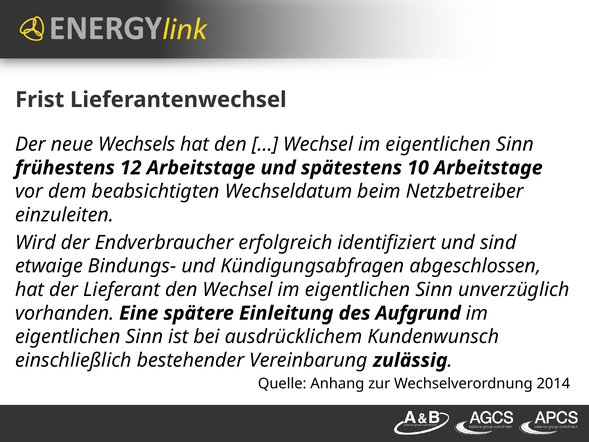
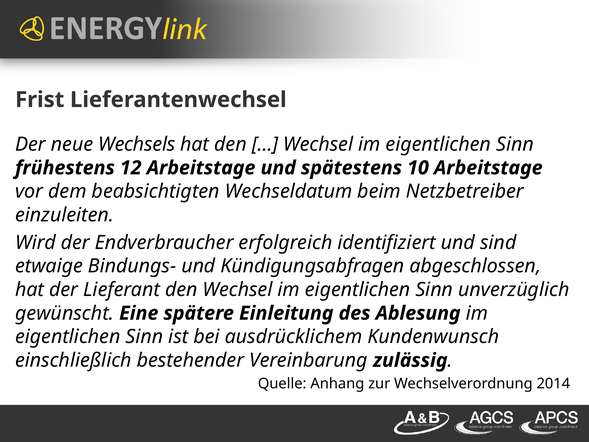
vorhanden: vorhanden -> gewünscht
Aufgrund: Aufgrund -> Ablesung
